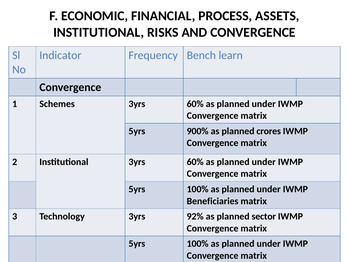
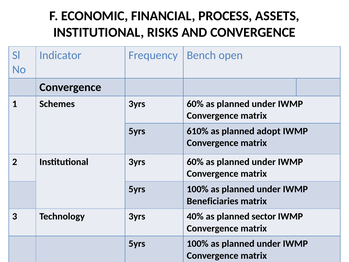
learn: learn -> open
900%: 900% -> 610%
crores: crores -> adopt
92%: 92% -> 40%
